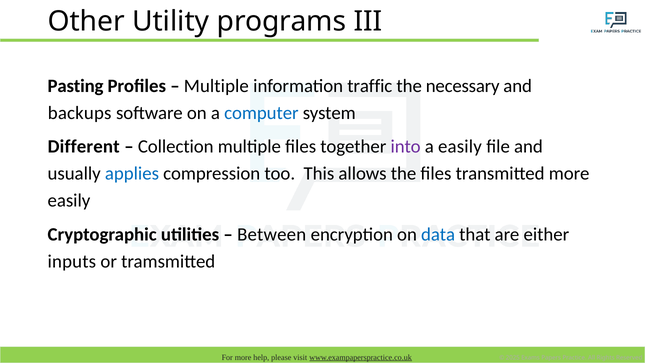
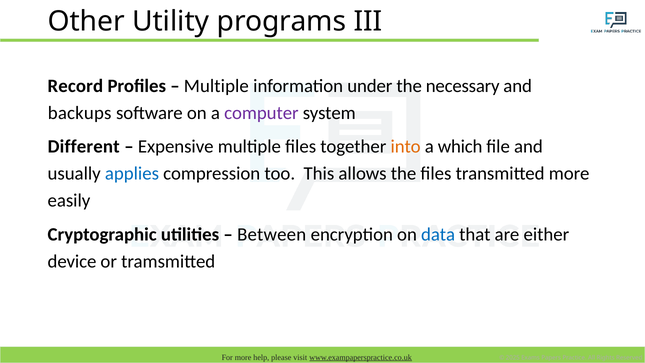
Pasting: Pasting -> Record
traffic: traffic -> under
computer colour: blue -> purple
Collection: Collection -> Expensive
into colour: purple -> orange
a easily: easily -> which
inputs: inputs -> device
